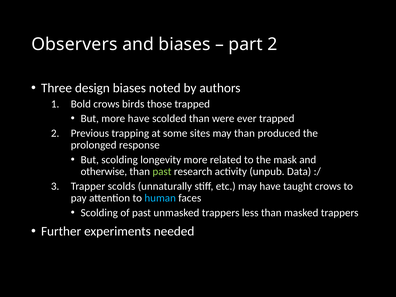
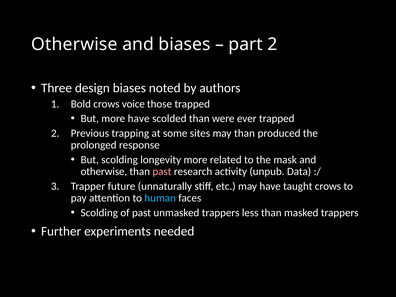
Observers at (74, 44): Observers -> Otherwise
birds: birds -> voice
past at (162, 172) colour: light green -> pink
scolds: scolds -> future
